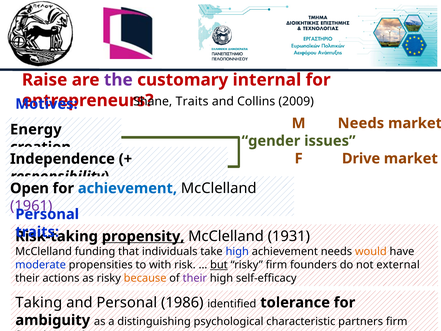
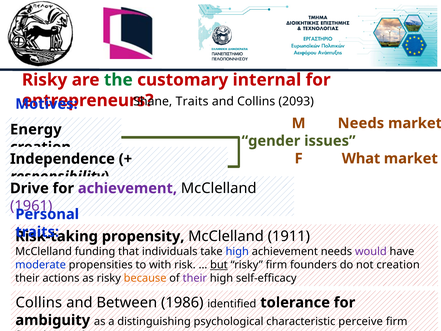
Raise at (45, 80): Raise -> Risky
the colour: purple -> green
2009: 2009 -> 2093
Drive: Drive -> What
Open: Open -> Drive
achievement at (127, 188) colour: blue -> purple
propensity underline: present -> none
1931: 1931 -> 1911
would colour: orange -> purple
not external: external -> creation
Taking at (39, 302): Taking -> Collins
and Personal: Personal -> Between
partners: partners -> perceive
